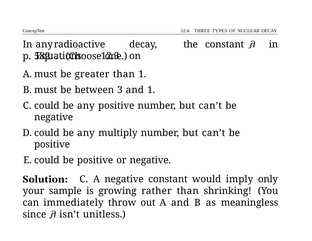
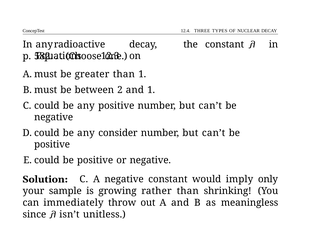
3: 3 -> 2
multiply: multiply -> consider
